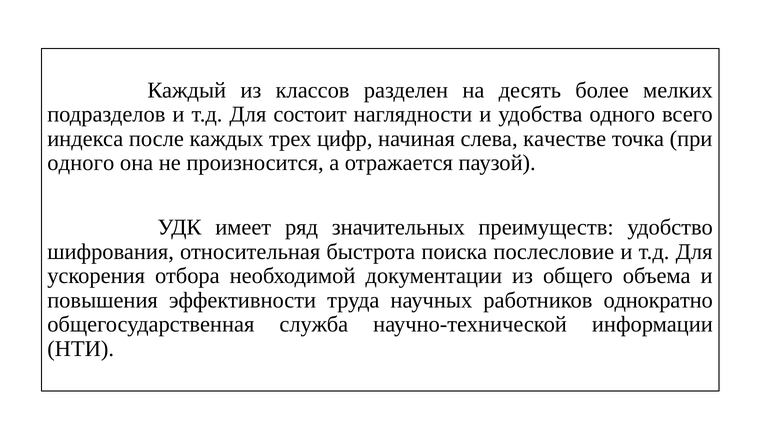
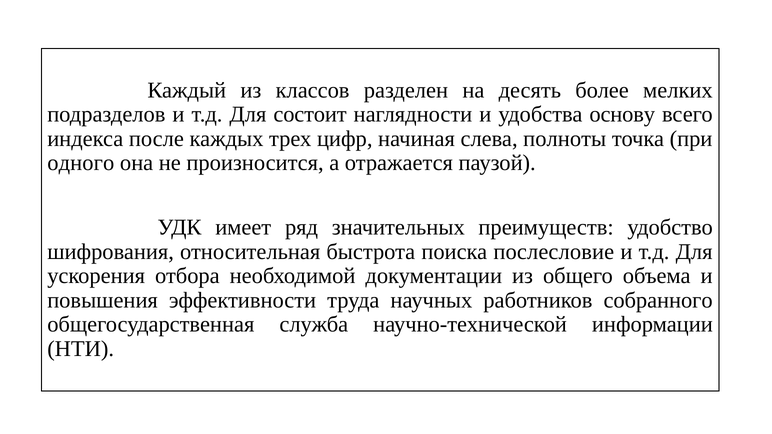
удобства одного: одного -> основу
качестве: качестве -> полноты
однократно: однократно -> собранного
